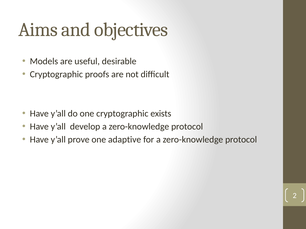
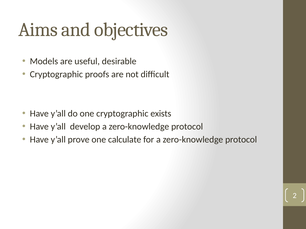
adaptive: adaptive -> calculate
